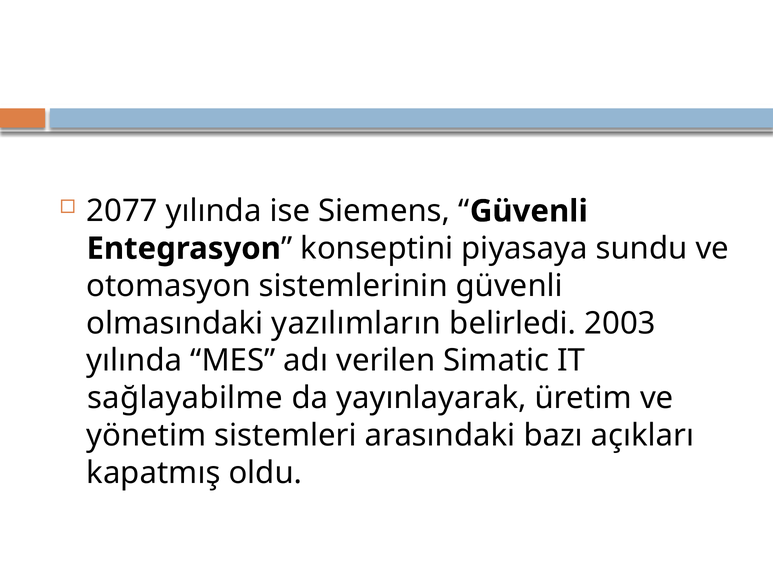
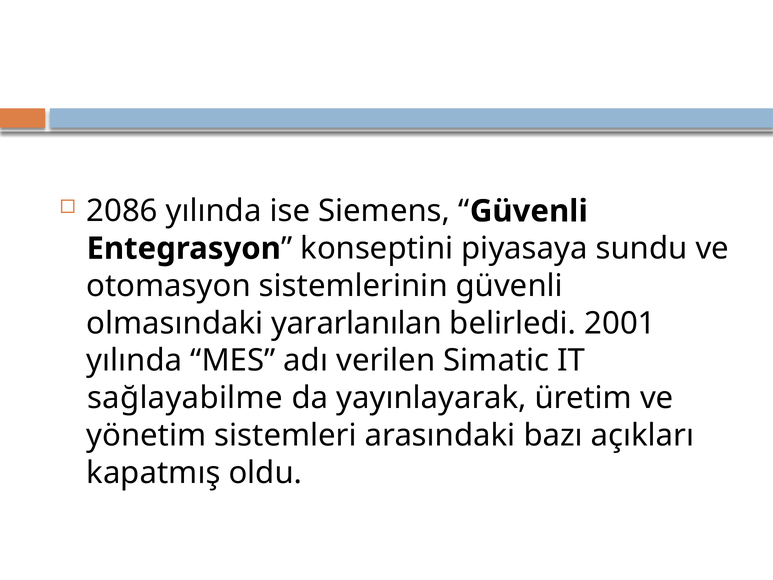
2077: 2077 -> 2086
yazılımların: yazılımların -> yararlanılan
2003: 2003 -> 2001
